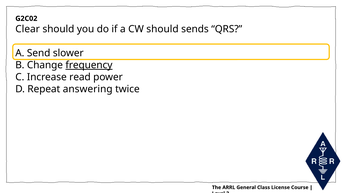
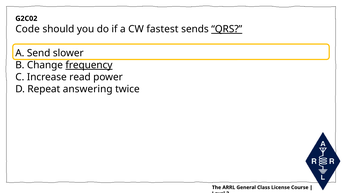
Clear: Clear -> Code
CW should: should -> fastest
QRS underline: none -> present
